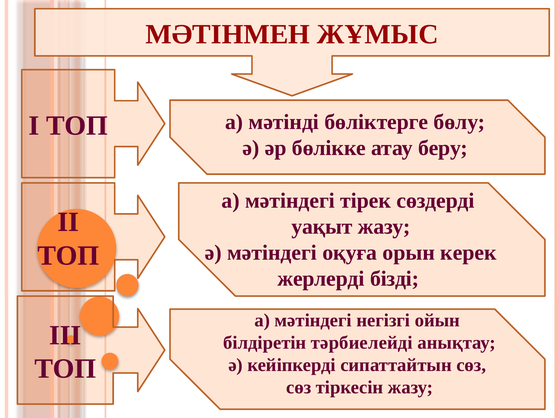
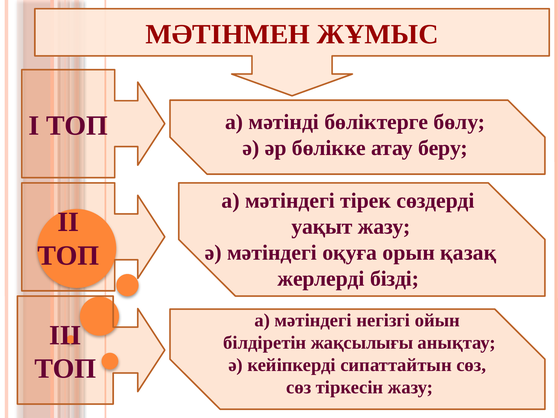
керек: керек -> қазақ
тәрбиелейді: тәрбиелейді -> жақсылығы
